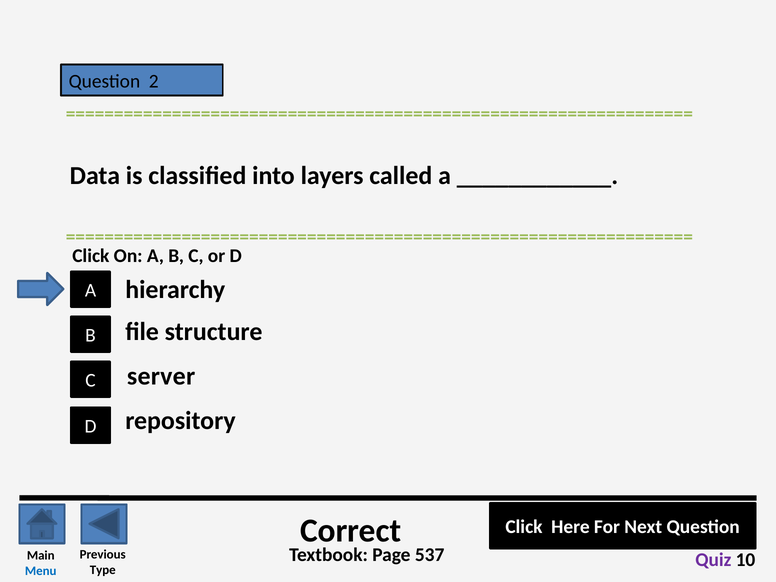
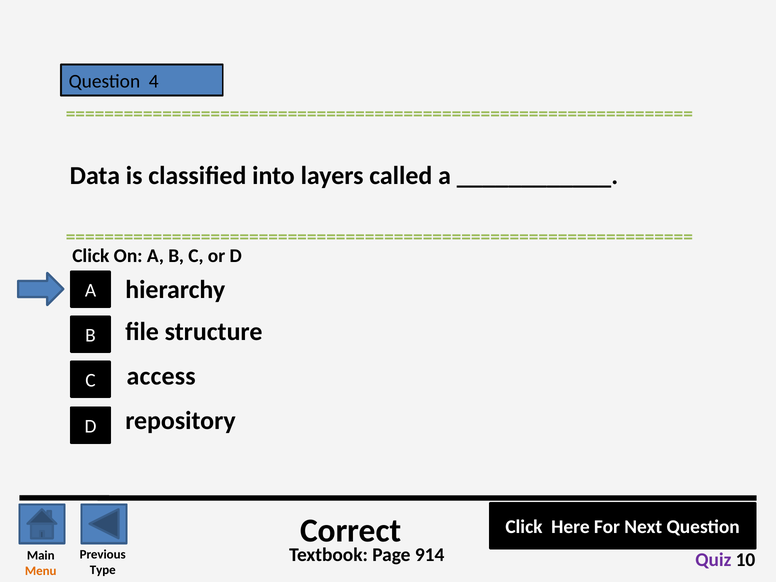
2: 2 -> 4
server: server -> access
537: 537 -> 914
Menu colour: blue -> orange
